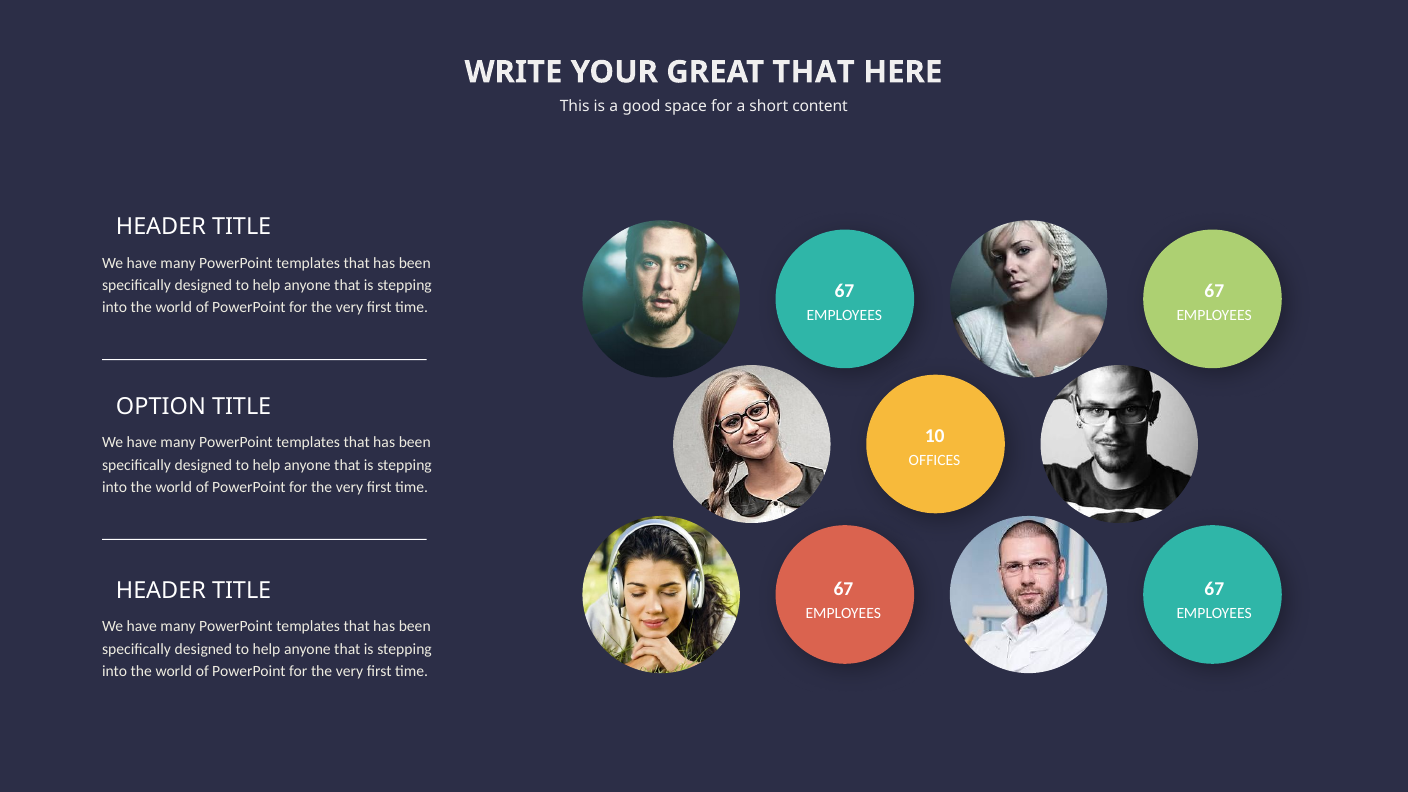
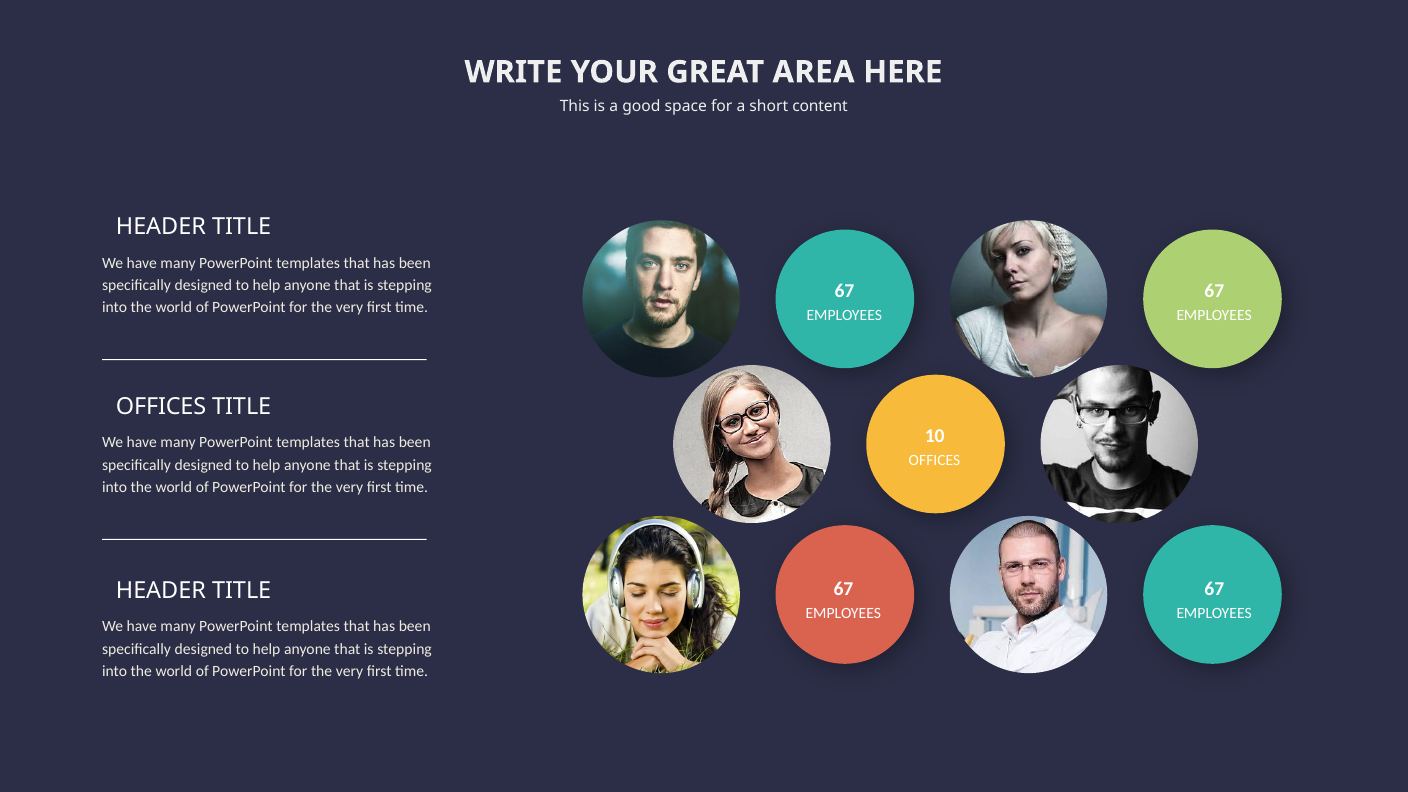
GREAT THAT: THAT -> AREA
OPTION at (161, 406): OPTION -> OFFICES
